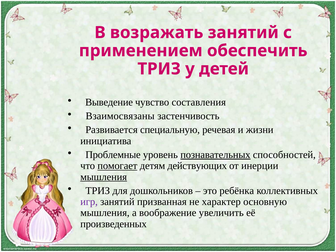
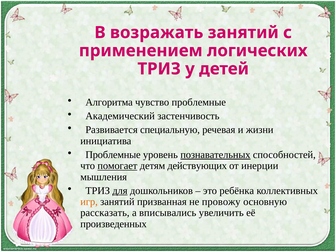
обеспечить: обеспечить -> логических
Выведение: Выведение -> Алгоритма
чувство составления: составления -> проблемные
Взаимосвязаны: Взаимосвязаны -> Академический
мышления at (104, 177) underline: present -> none
для underline: none -> present
игр colour: purple -> orange
характер: характер -> провожу
мышления at (105, 213): мышления -> рассказать
воображение: воображение -> вписывались
